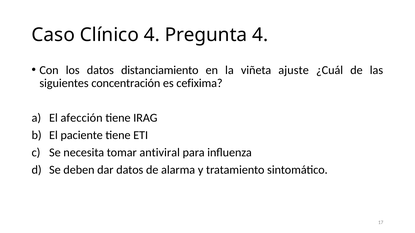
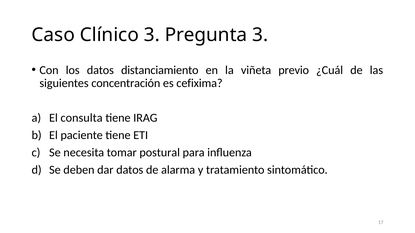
Clínico 4: 4 -> 3
Pregunta 4: 4 -> 3
ajuste: ajuste -> previo
afección: afección -> consulta
antiviral: antiviral -> postural
